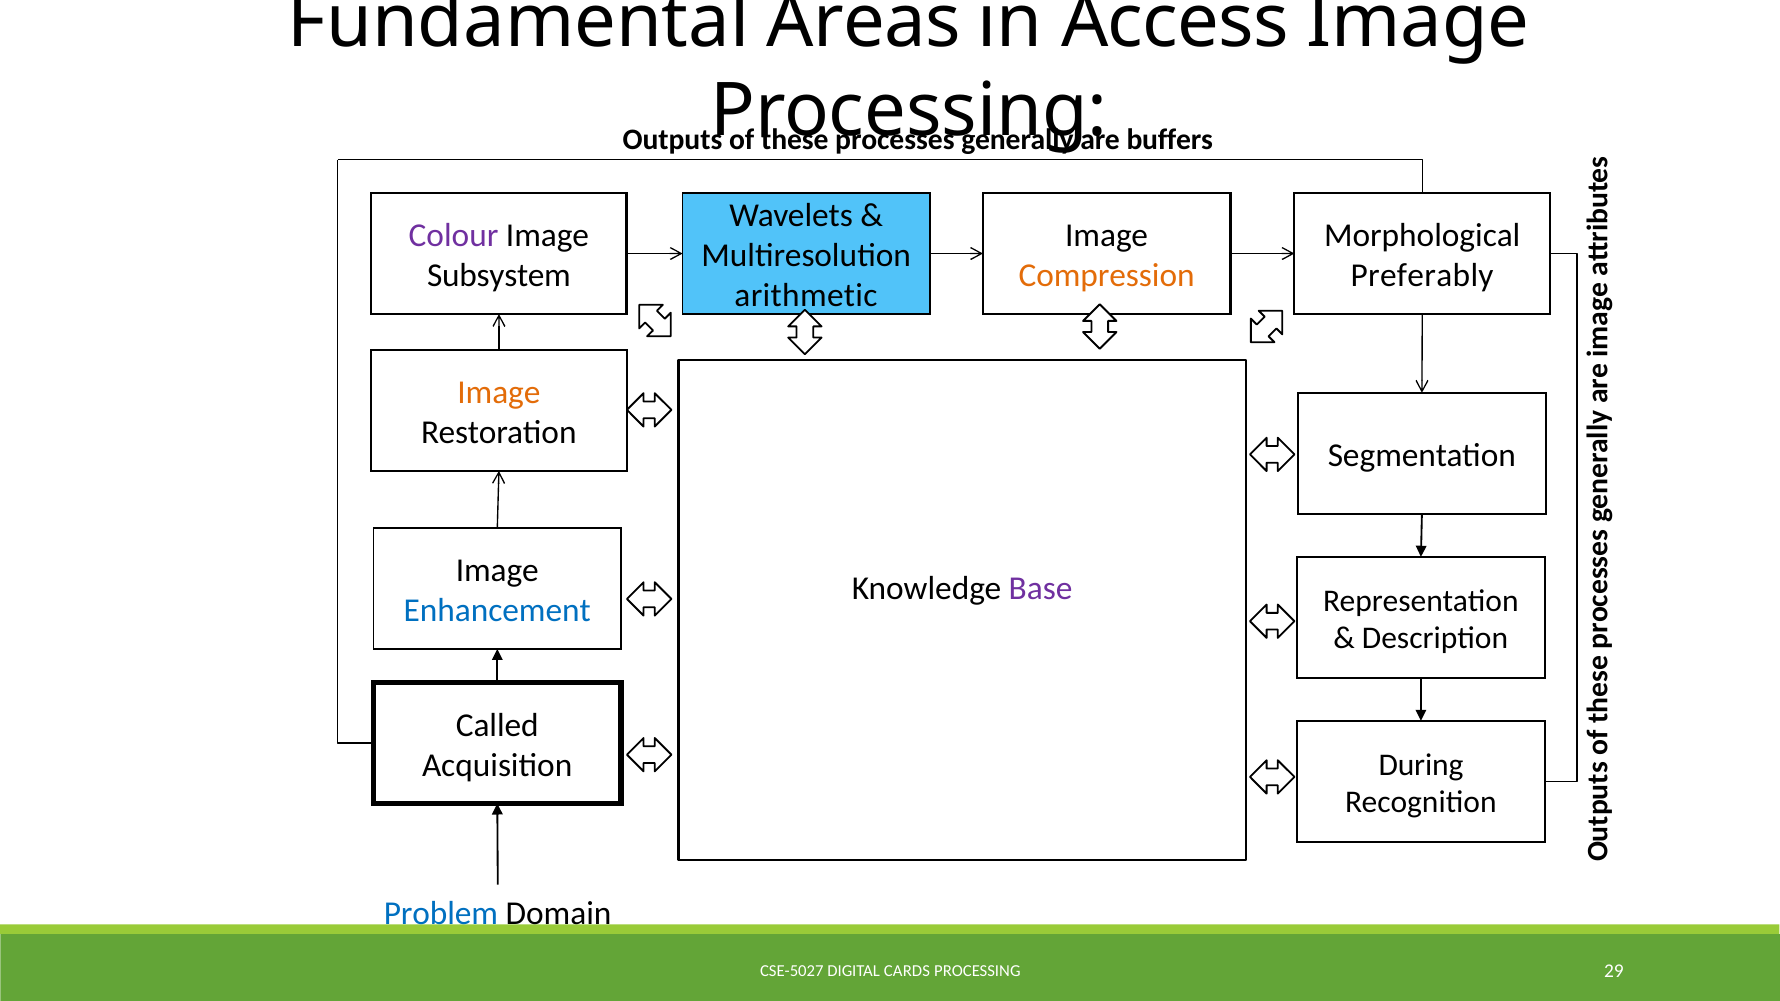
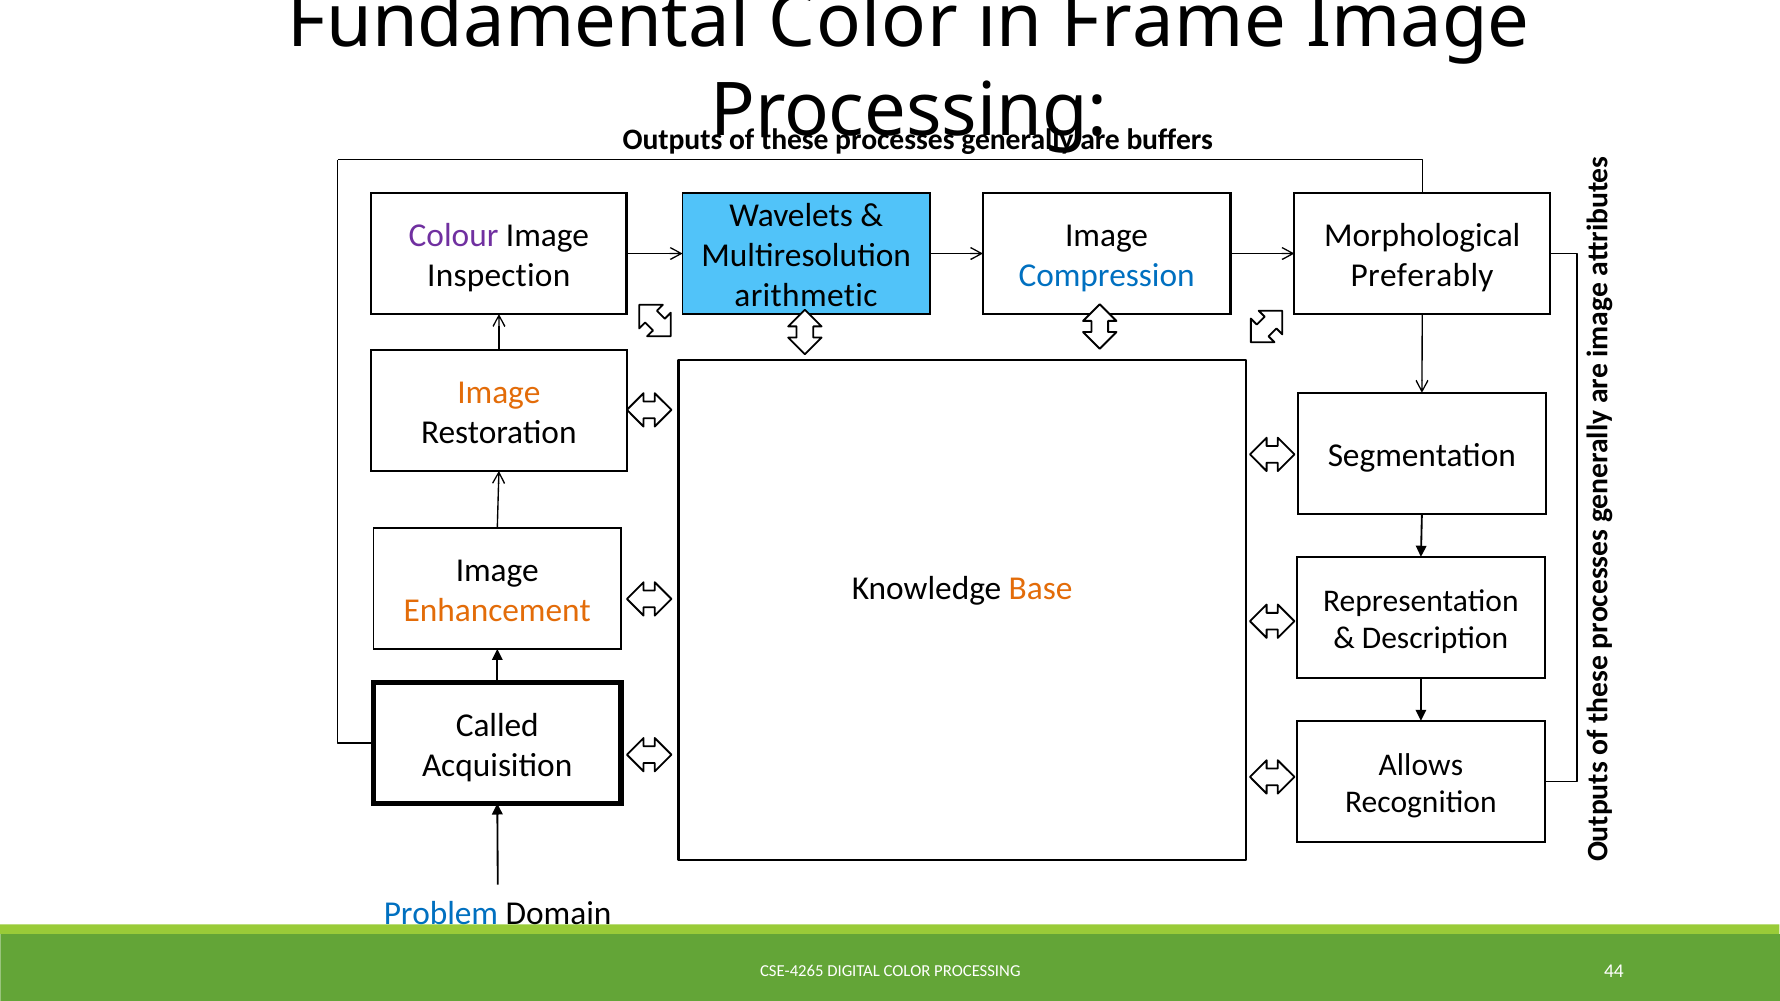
Fundamental Areas: Areas -> Color
Access: Access -> Frame
Subsystem: Subsystem -> Inspection
Compression colour: orange -> blue
Base colour: purple -> orange
Enhancement colour: blue -> orange
During: During -> Allows
CSE-5027: CSE-5027 -> CSE-4265
DIGITAL CARDS: CARDS -> COLOR
29: 29 -> 44
